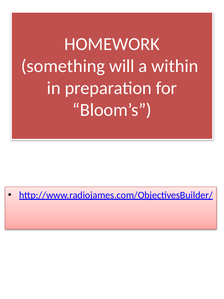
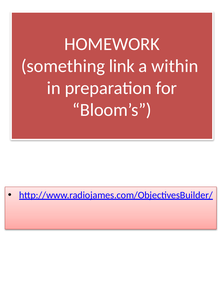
will: will -> link
